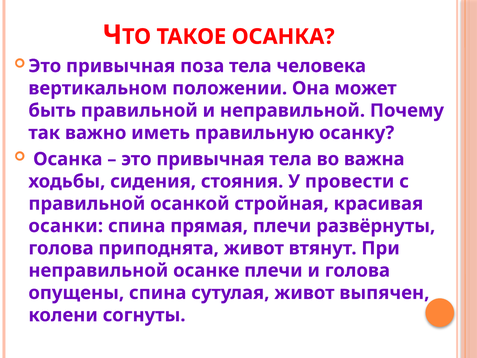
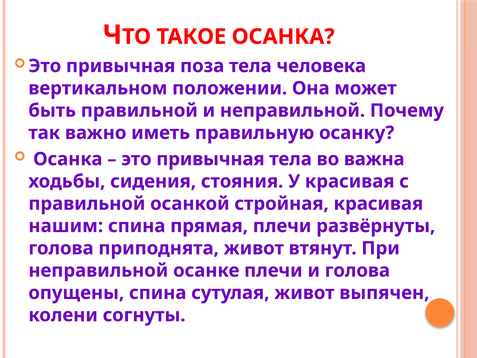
У провести: провести -> красивая
осанки: осанки -> нашим
